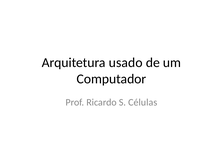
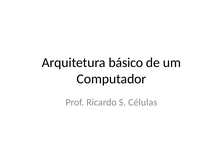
usado: usado -> básico
